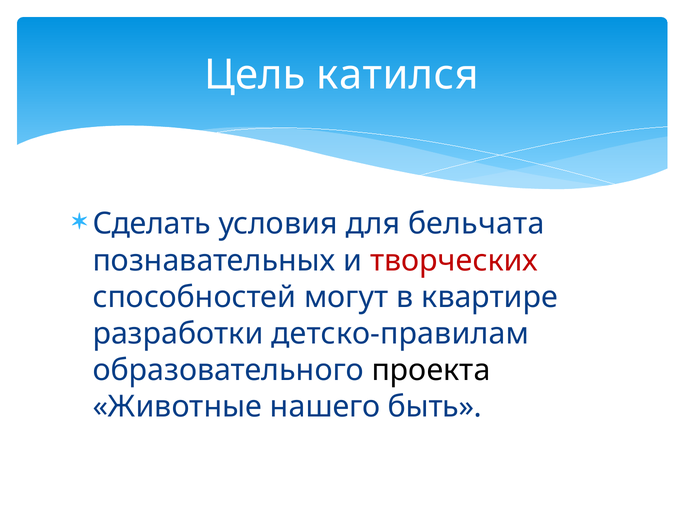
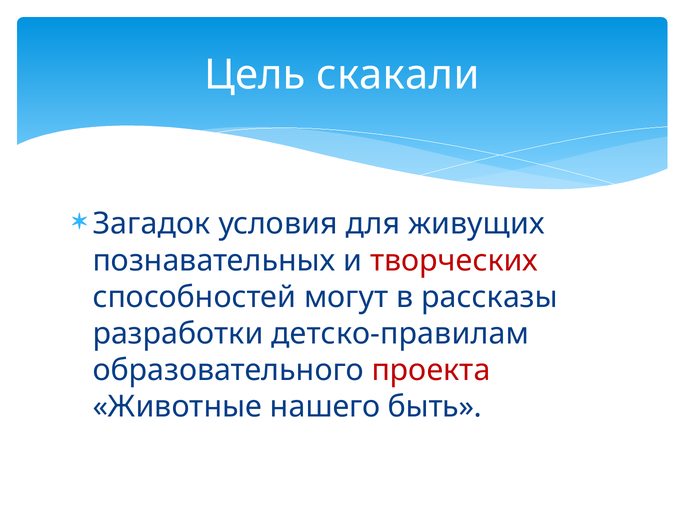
катился: катился -> скакали
Сделать: Сделать -> Загадок
бельчата: бельчата -> живущих
квартире: квартире -> рассказы
проекта colour: black -> red
